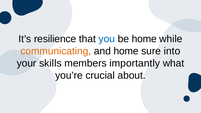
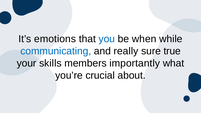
resilience: resilience -> emotions
be home: home -> when
communicating colour: orange -> blue
and home: home -> really
into: into -> true
